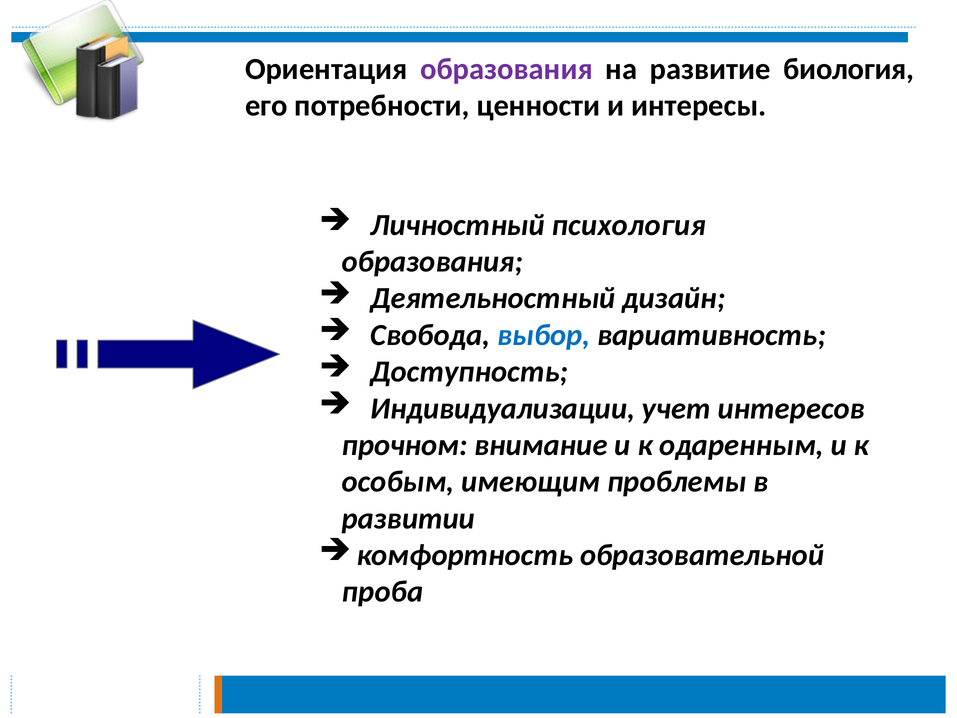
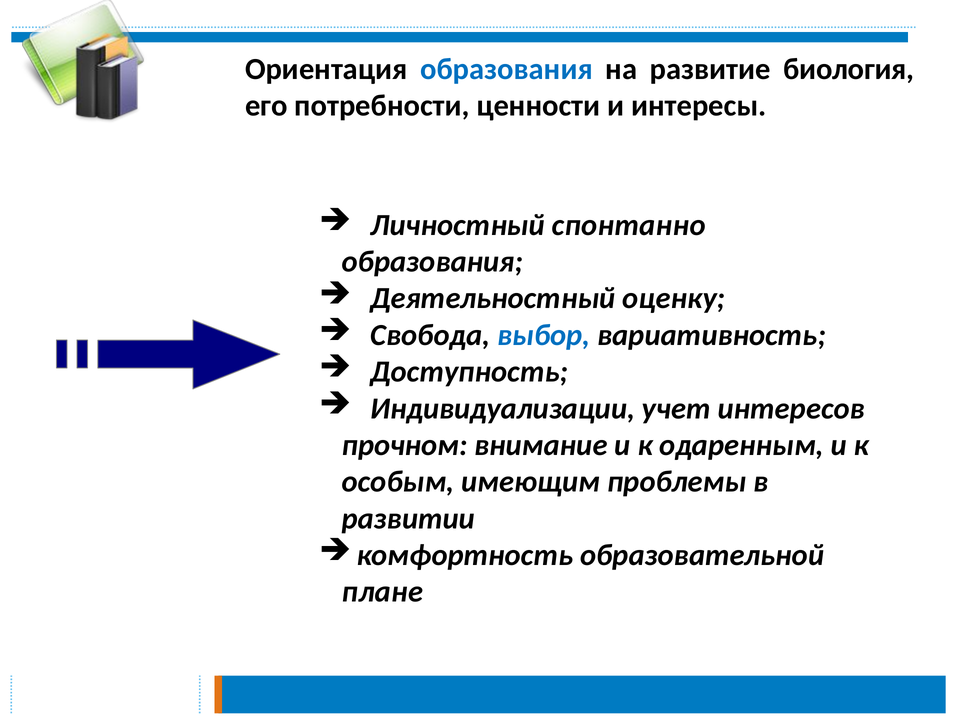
образования at (506, 69) colour: purple -> blue
психология: психология -> спонтанно
дизайн: дизайн -> оценку
проба: проба -> плане
